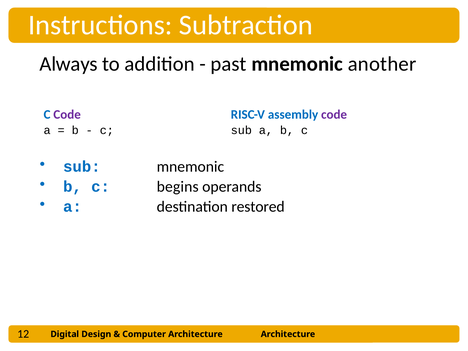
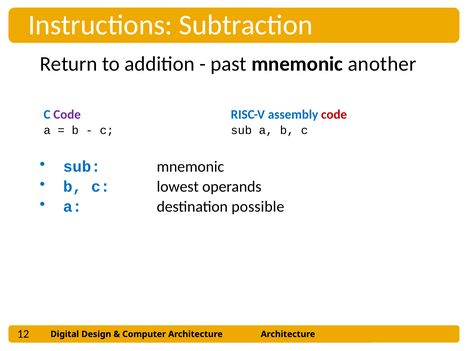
Always: Always -> Return
code at (334, 115) colour: purple -> red
begins: begins -> lowest
restored: restored -> possible
